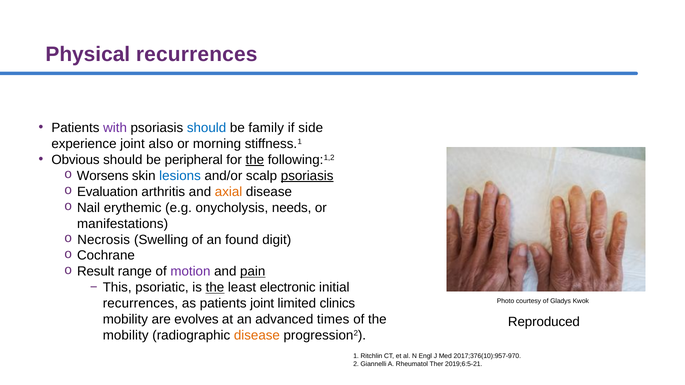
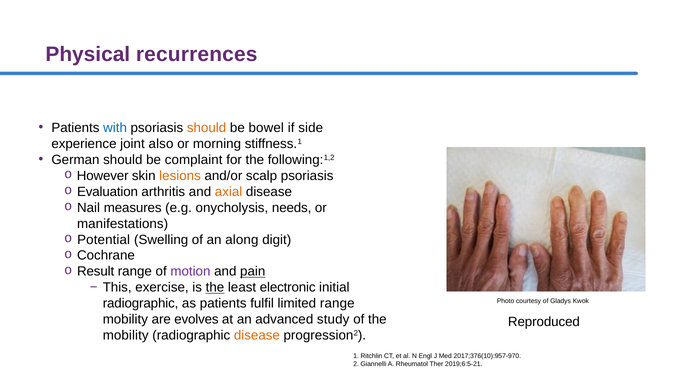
with colour: purple -> blue
should at (207, 128) colour: blue -> orange
family: family -> bowel
Obvious: Obvious -> German
peripheral: peripheral -> complaint
the at (255, 160) underline: present -> none
Worsens: Worsens -> However
lesions colour: blue -> orange
psoriasis at (307, 176) underline: present -> none
erythemic: erythemic -> measures
Necrosis: Necrosis -> Potential
found: found -> along
psoriatic: psoriatic -> exercise
recurrences at (140, 304): recurrences -> radiographic
patients joint: joint -> fulfil
limited clinics: clinics -> range
times: times -> study
